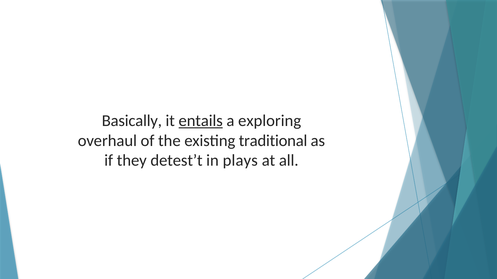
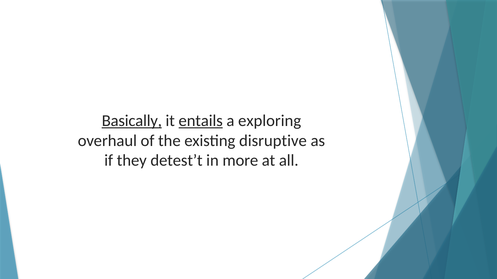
Basically underline: none -> present
traditional: traditional -> disruptive
plays: plays -> more
